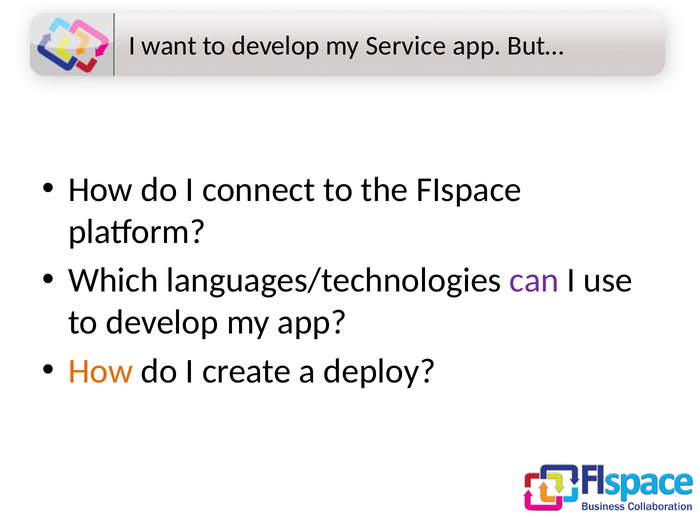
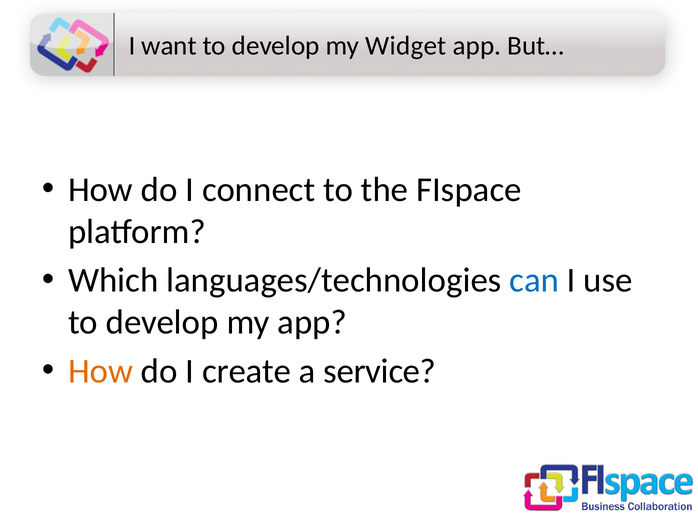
Service: Service -> Widget
can colour: purple -> blue
deploy: deploy -> service
